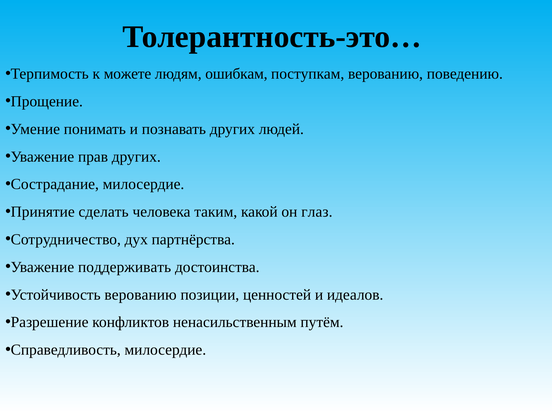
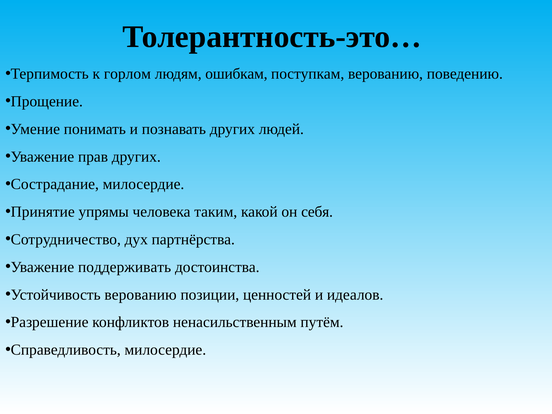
можете: можете -> горлом
сделать: сделать -> упрямы
глаз: глаз -> себя
